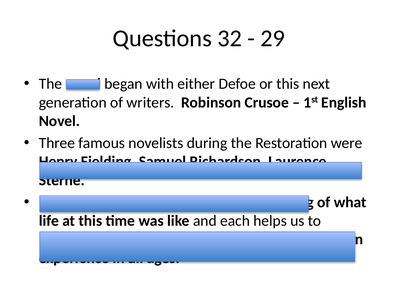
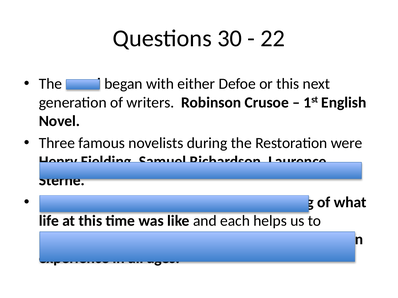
32: 32 -> 30
29: 29 -> 22
